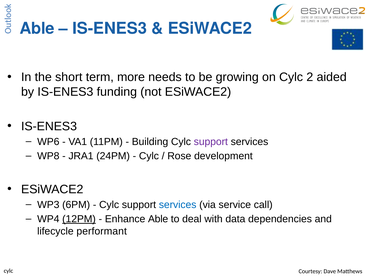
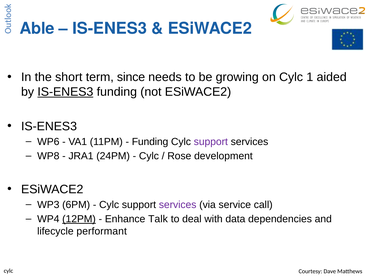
more: more -> since
2: 2 -> 1
IS-ENES3 at (65, 92) underline: none -> present
Building at (150, 142): Building -> Funding
services at (178, 205) colour: blue -> purple
Enhance Able: Able -> Talk
